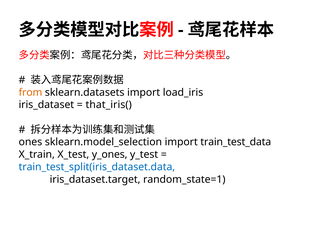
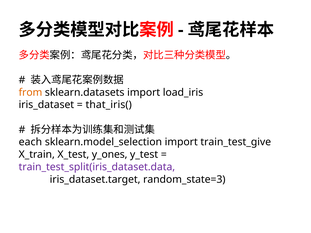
ones: ones -> each
train_test_data: train_test_data -> train_test_give
train_test_split(iris_dataset.data colour: blue -> purple
random_state=1: random_state=1 -> random_state=3
